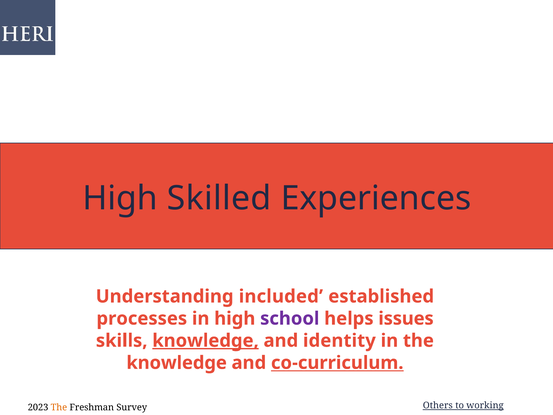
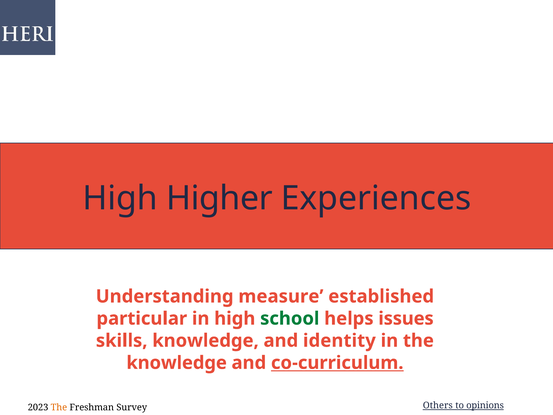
Skilled: Skilled -> Higher
included: included -> measure
processes: processes -> particular
school colour: purple -> green
knowledge at (206, 340) underline: present -> none
working: working -> opinions
